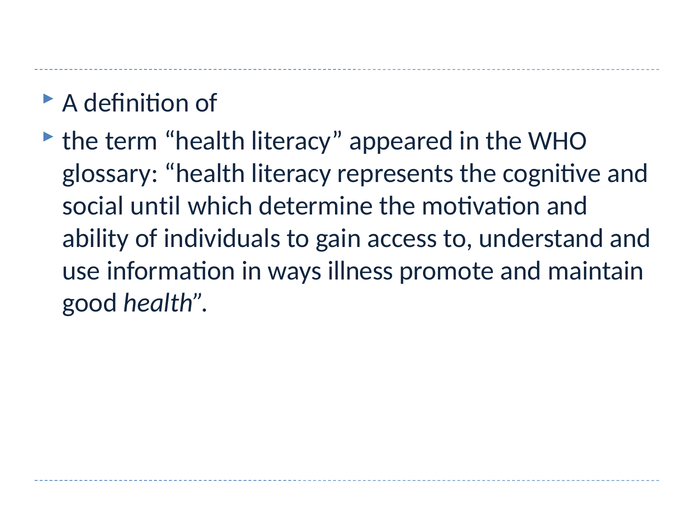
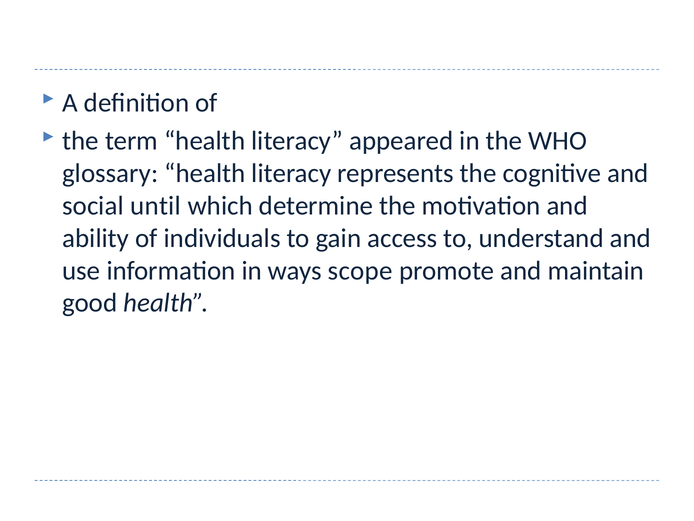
illness: illness -> scope
